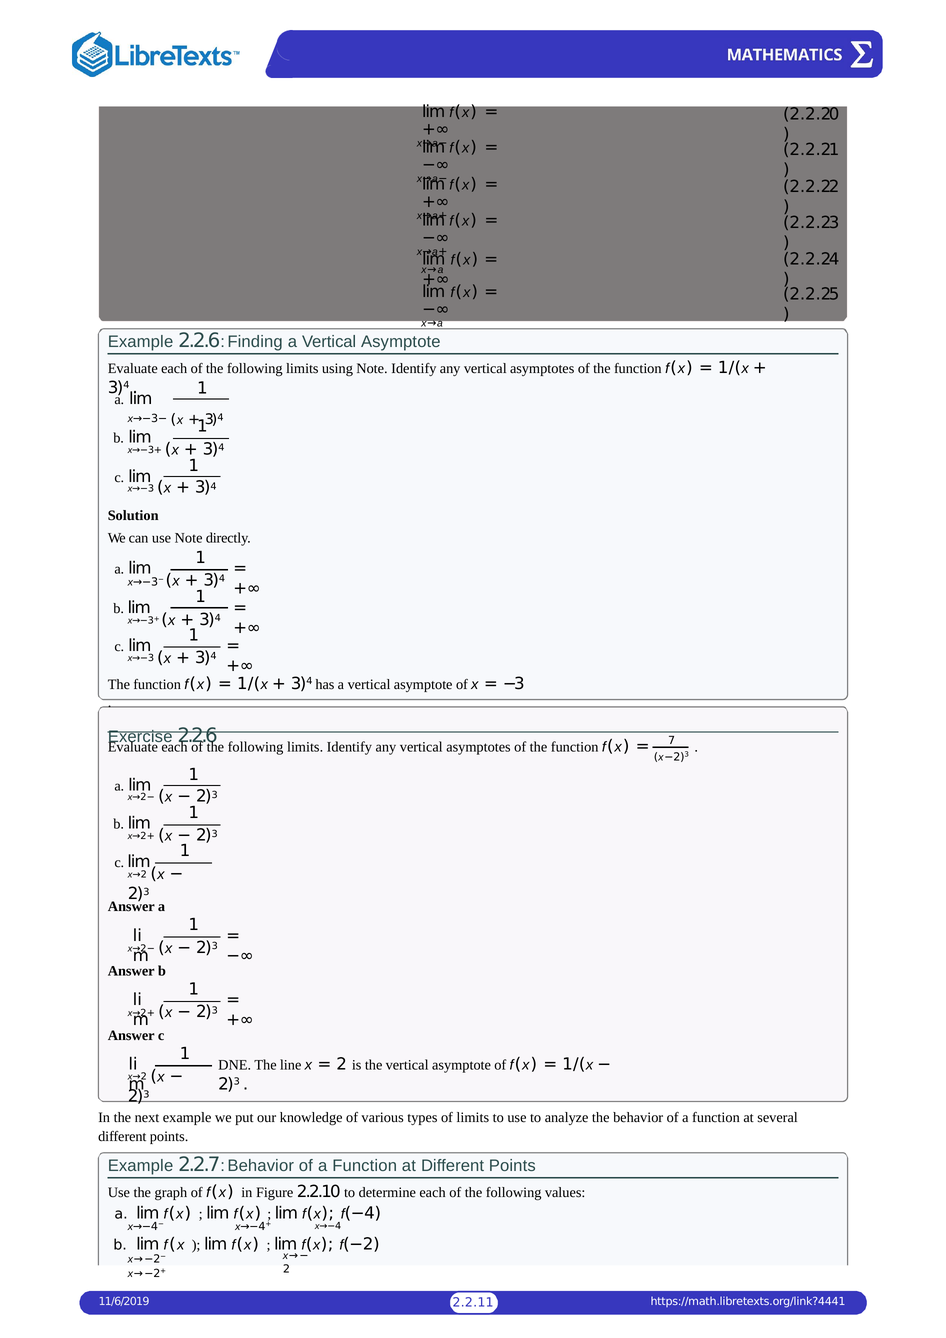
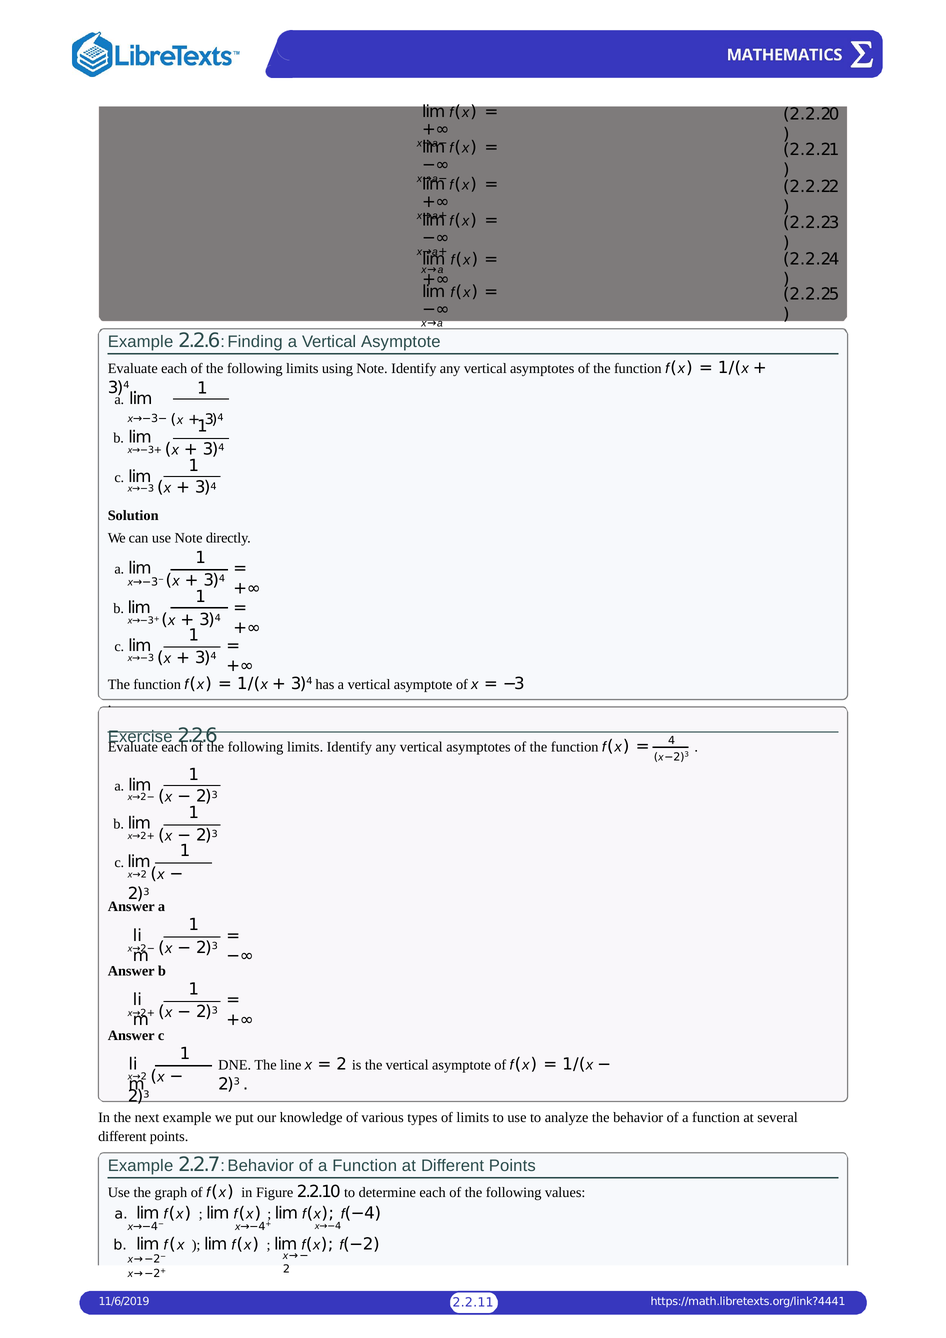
7: 7 -> 4
